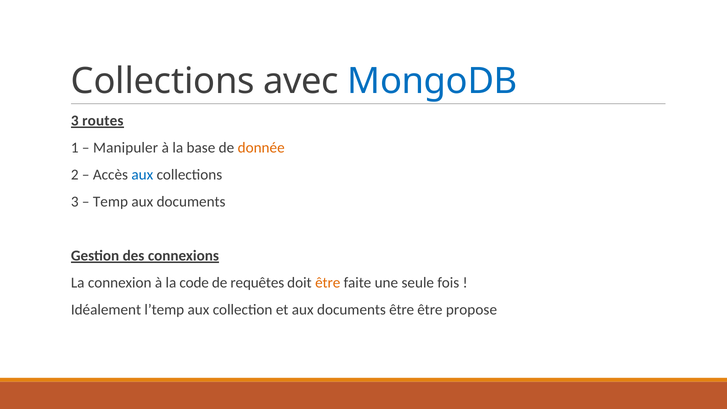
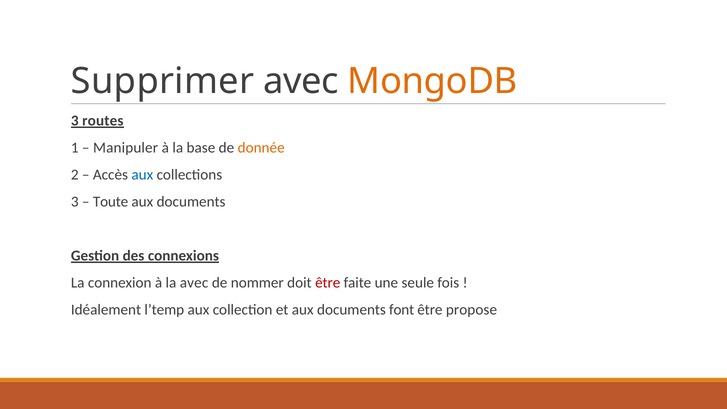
Collections at (163, 81): Collections -> Supprimer
MongoDB colour: blue -> orange
Temp: Temp -> Toute
la code: code -> avec
requêtes: requêtes -> nommer
être at (328, 283) colour: orange -> red
documents être: être -> font
